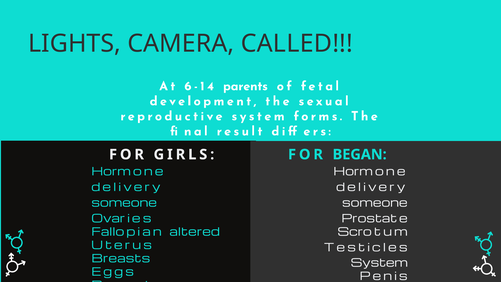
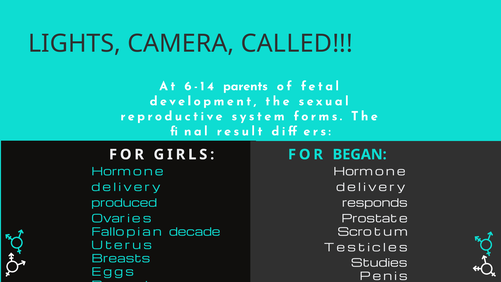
someone at (124, 203): someone -> produced
someone at (375, 203): someone -> responds
altered: altered -> decade
System at (379, 263): System -> Studies
